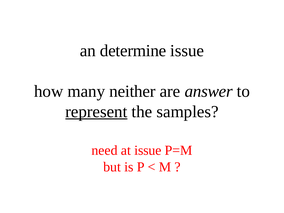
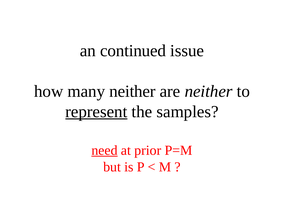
determine: determine -> continued
are answer: answer -> neither
need underline: none -> present
at issue: issue -> prior
